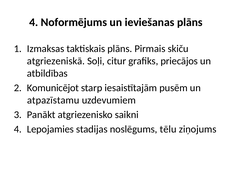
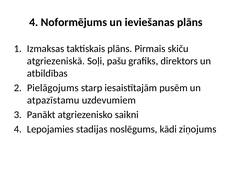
citur: citur -> pašu
priecājos: priecājos -> direktors
Komunicējot: Komunicējot -> Pielāgojums
tēlu: tēlu -> kādi
